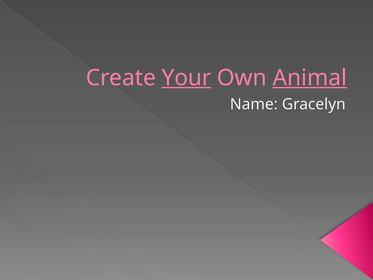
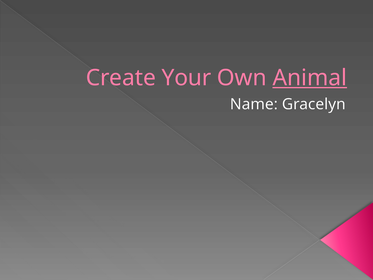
Your underline: present -> none
